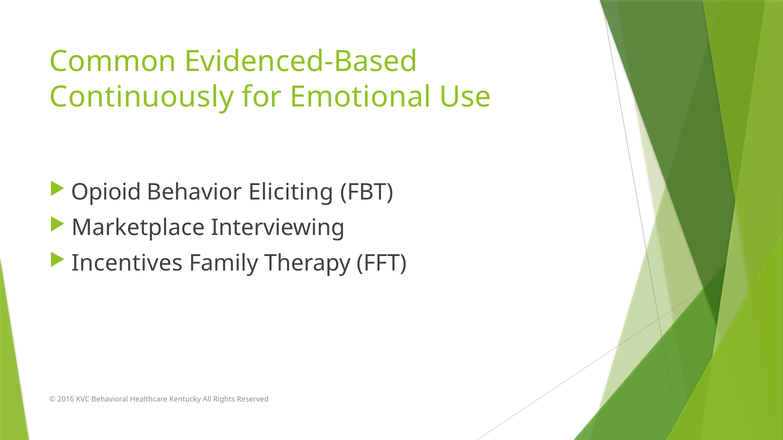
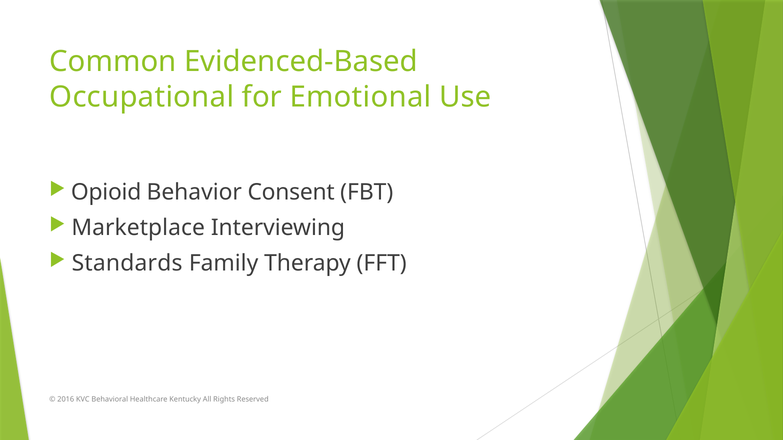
Continuously: Continuously -> Occupational
Eliciting: Eliciting -> Consent
Incentives: Incentives -> Standards
